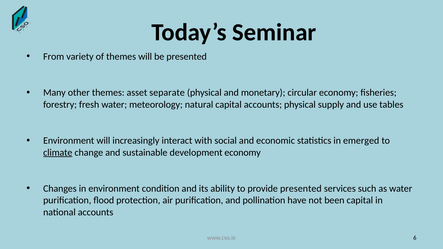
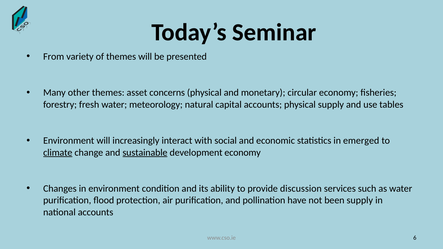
separate: separate -> concerns
sustainable underline: none -> present
provide presented: presented -> discussion
been capital: capital -> supply
